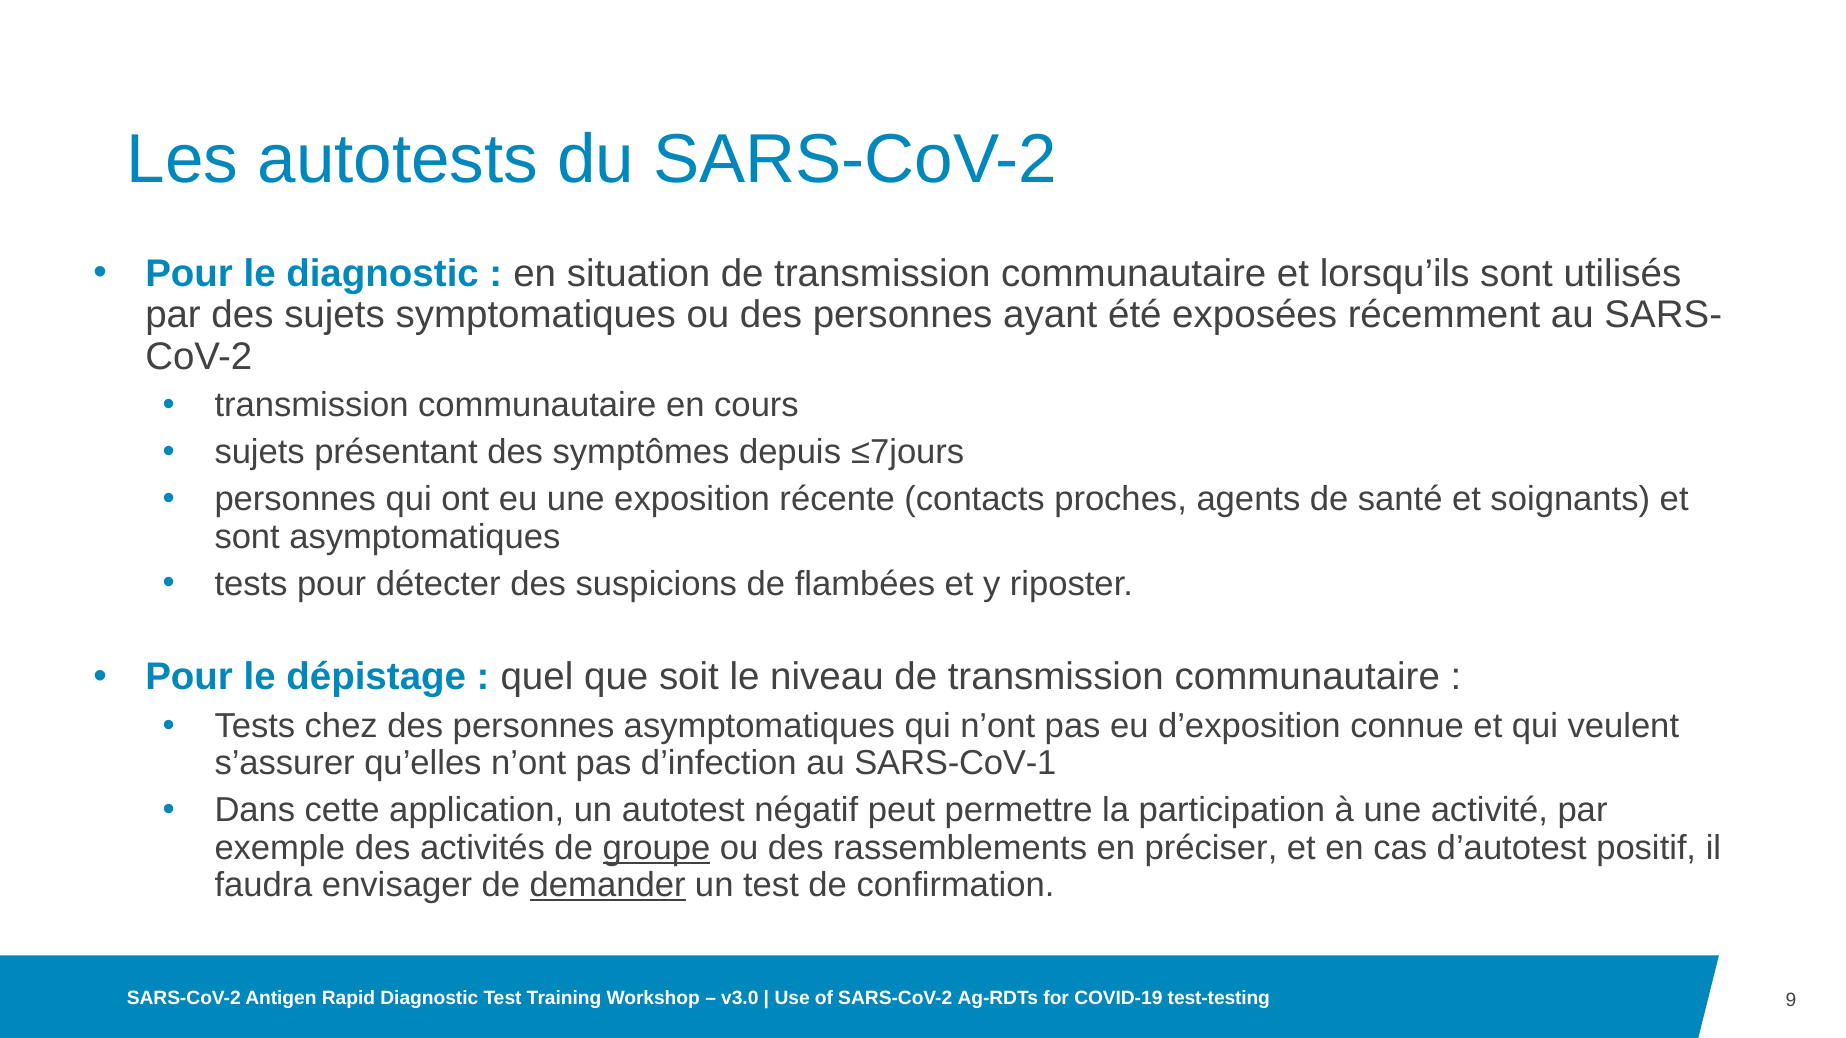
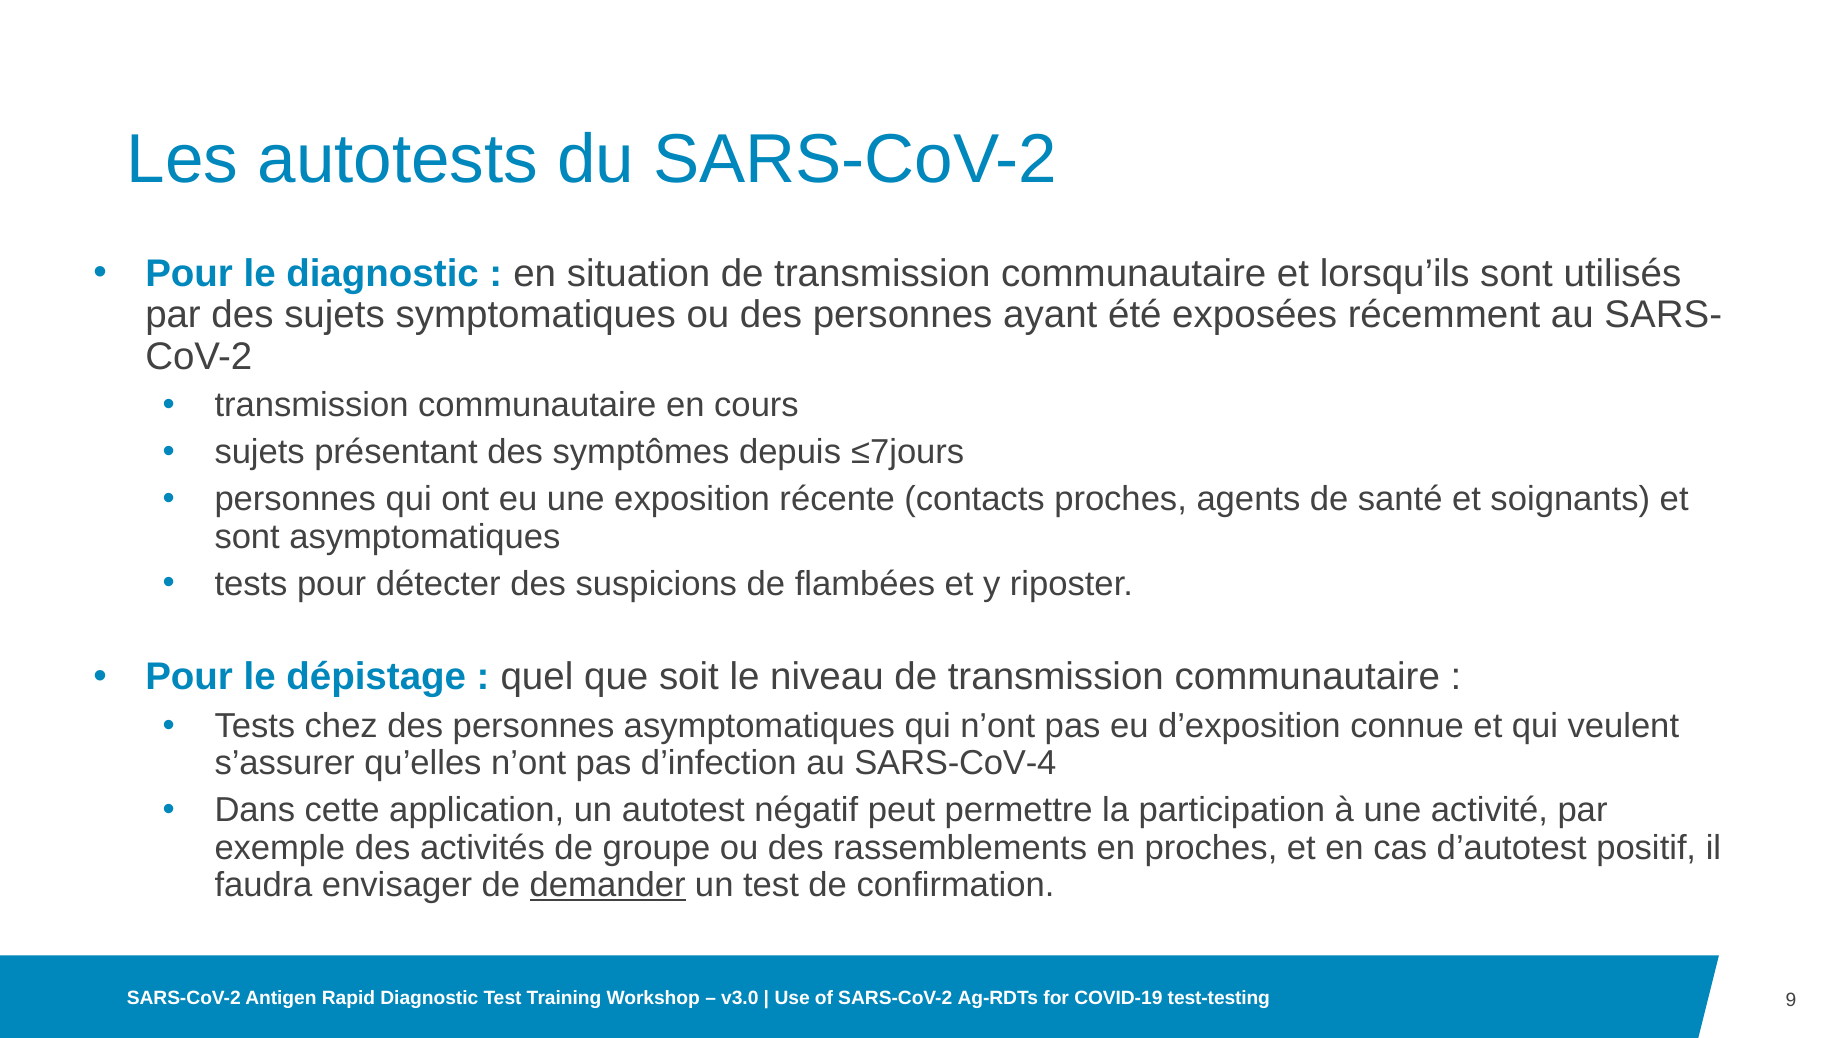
SARS-CoV-1: SARS-CoV-1 -> SARS-CoV-4
groupe underline: present -> none
en préciser: préciser -> proches
